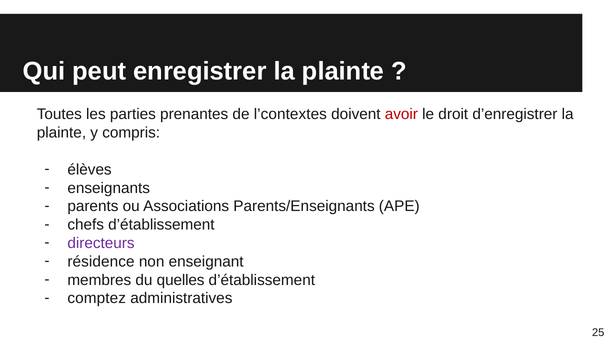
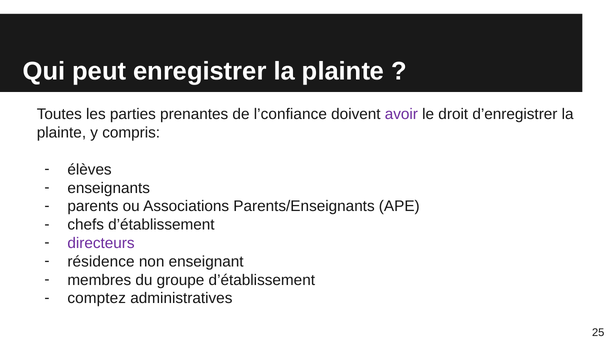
l’contextes: l’contextes -> l’confiance
avoir colour: red -> purple
quelles: quelles -> groupe
